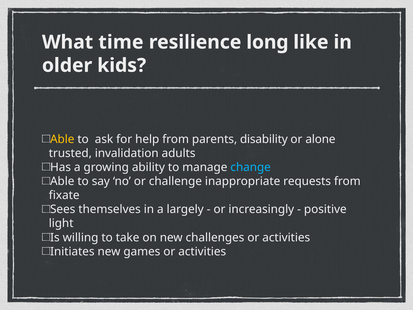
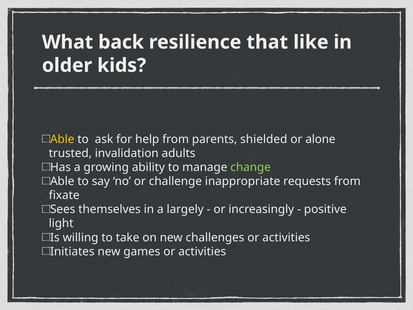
time: time -> back
long: long -> that
disability: disability -> shielded
change colour: light blue -> light green
